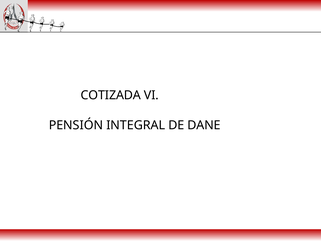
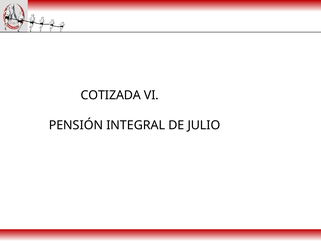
DANE: DANE -> JULIO
